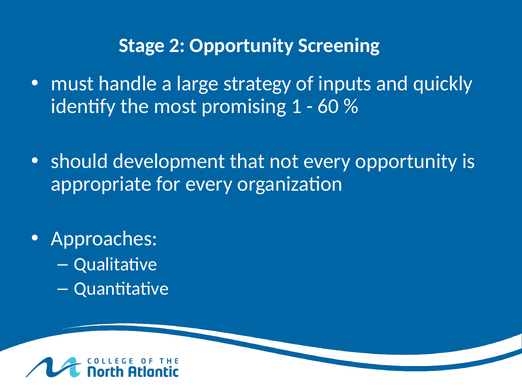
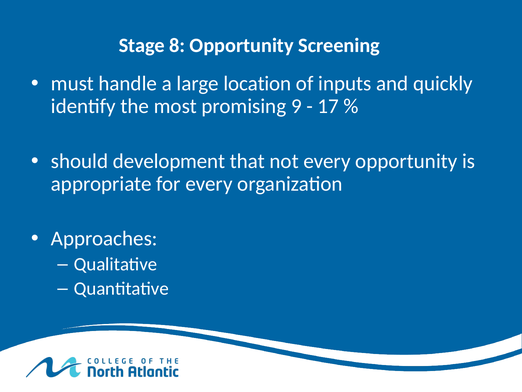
2: 2 -> 8
strategy: strategy -> location
1: 1 -> 9
60: 60 -> 17
